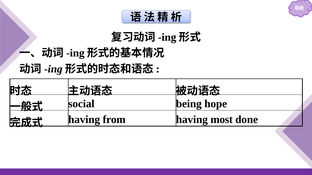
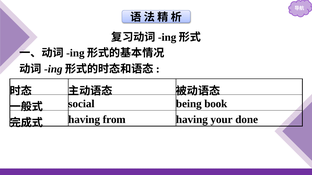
hope: hope -> book
most: most -> your
